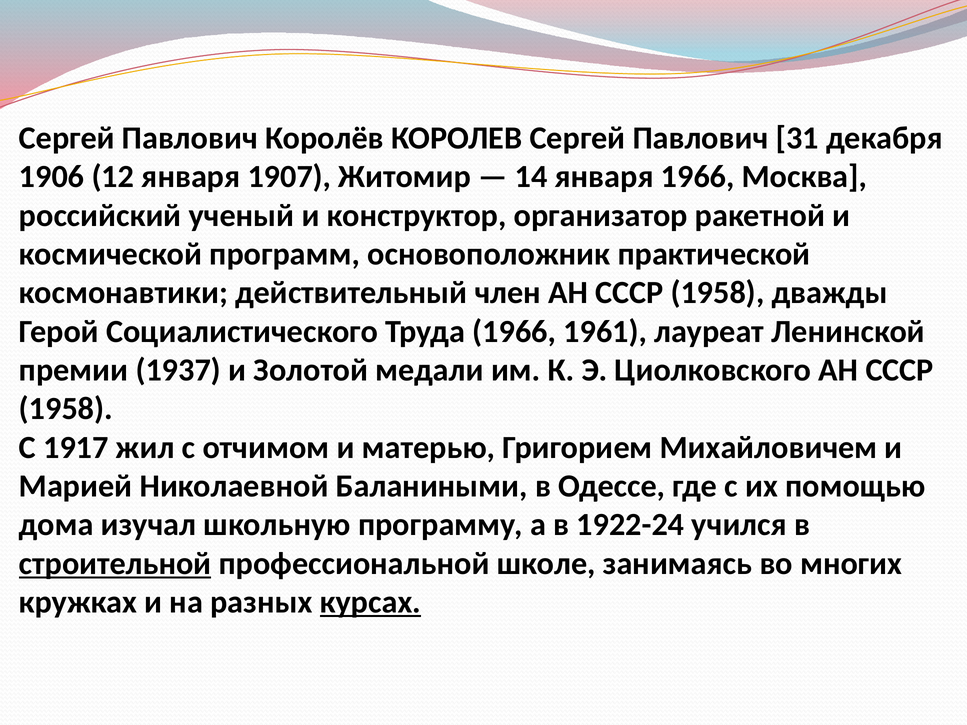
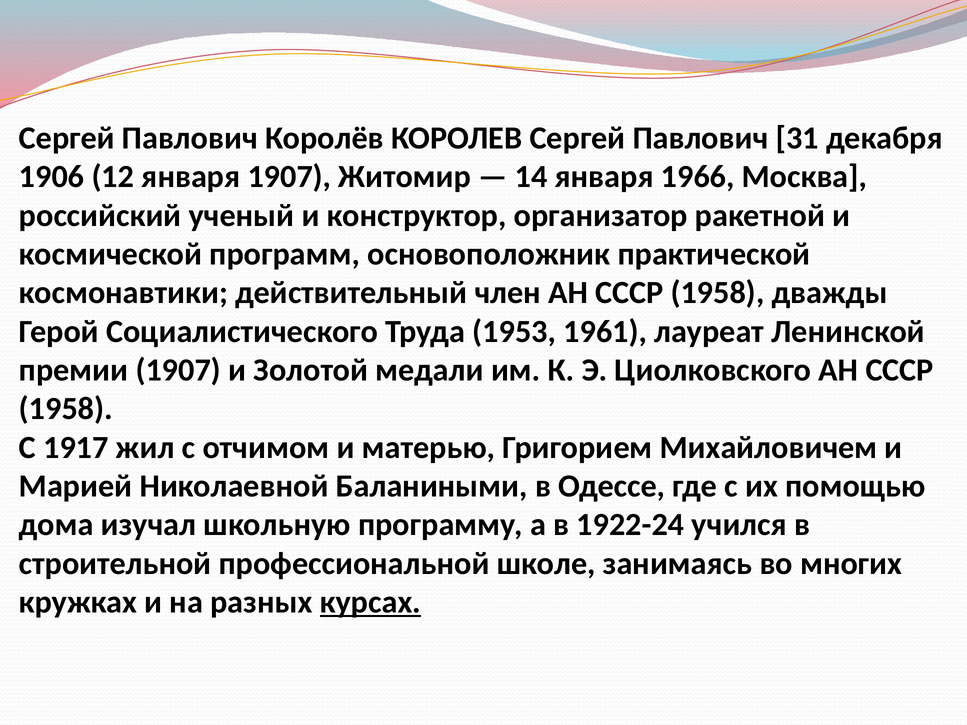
Труда 1966: 1966 -> 1953
премии 1937: 1937 -> 1907
строительной underline: present -> none
